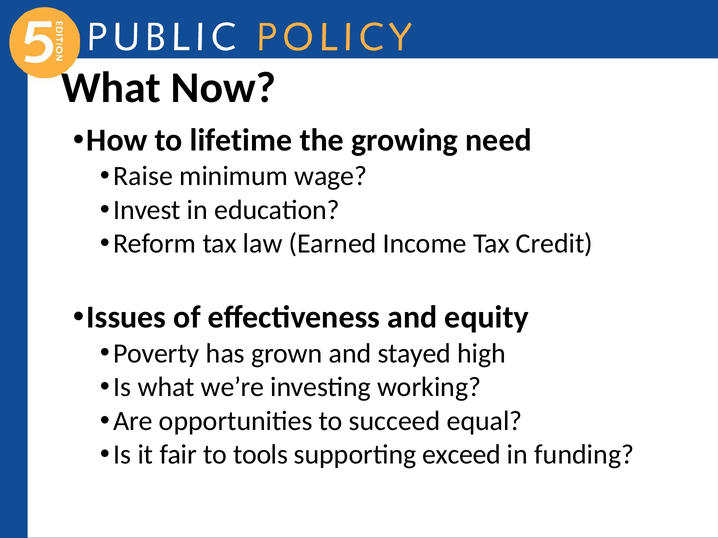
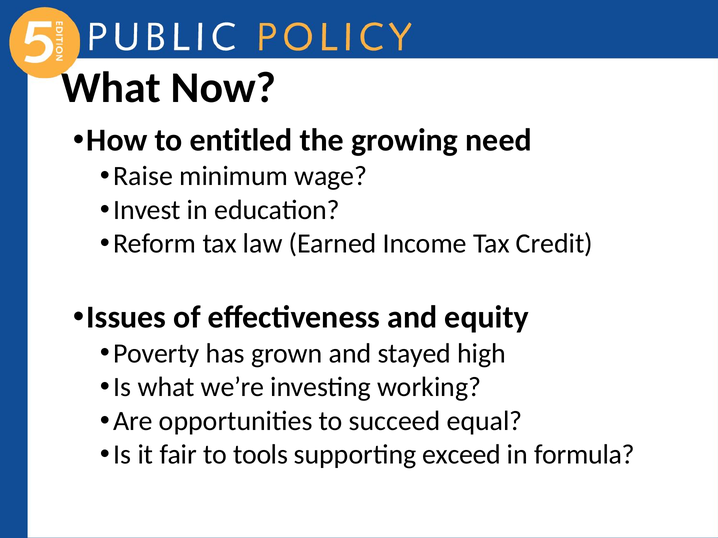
lifetime: lifetime -> entitled
funding: funding -> formula
